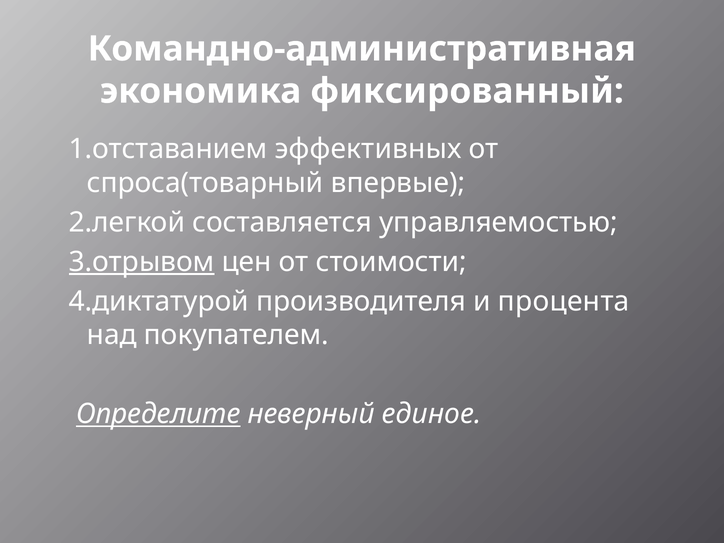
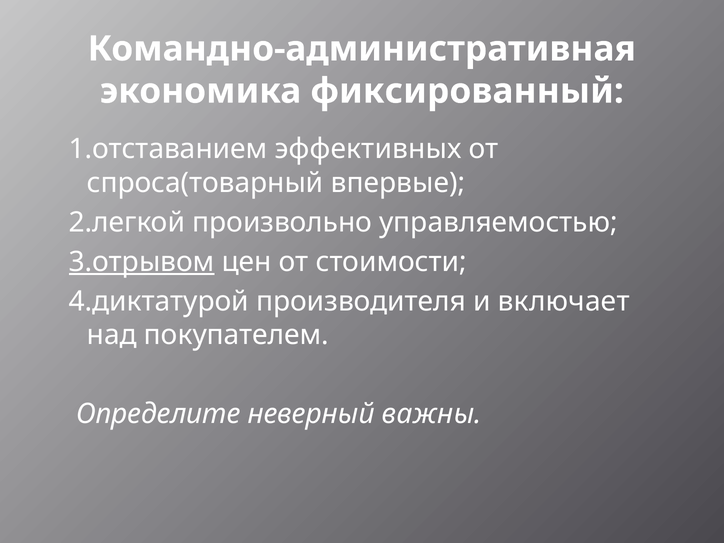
составляется: составляется -> произвольно
процента: процента -> включает
Определите underline: present -> none
единое: единое -> важны
